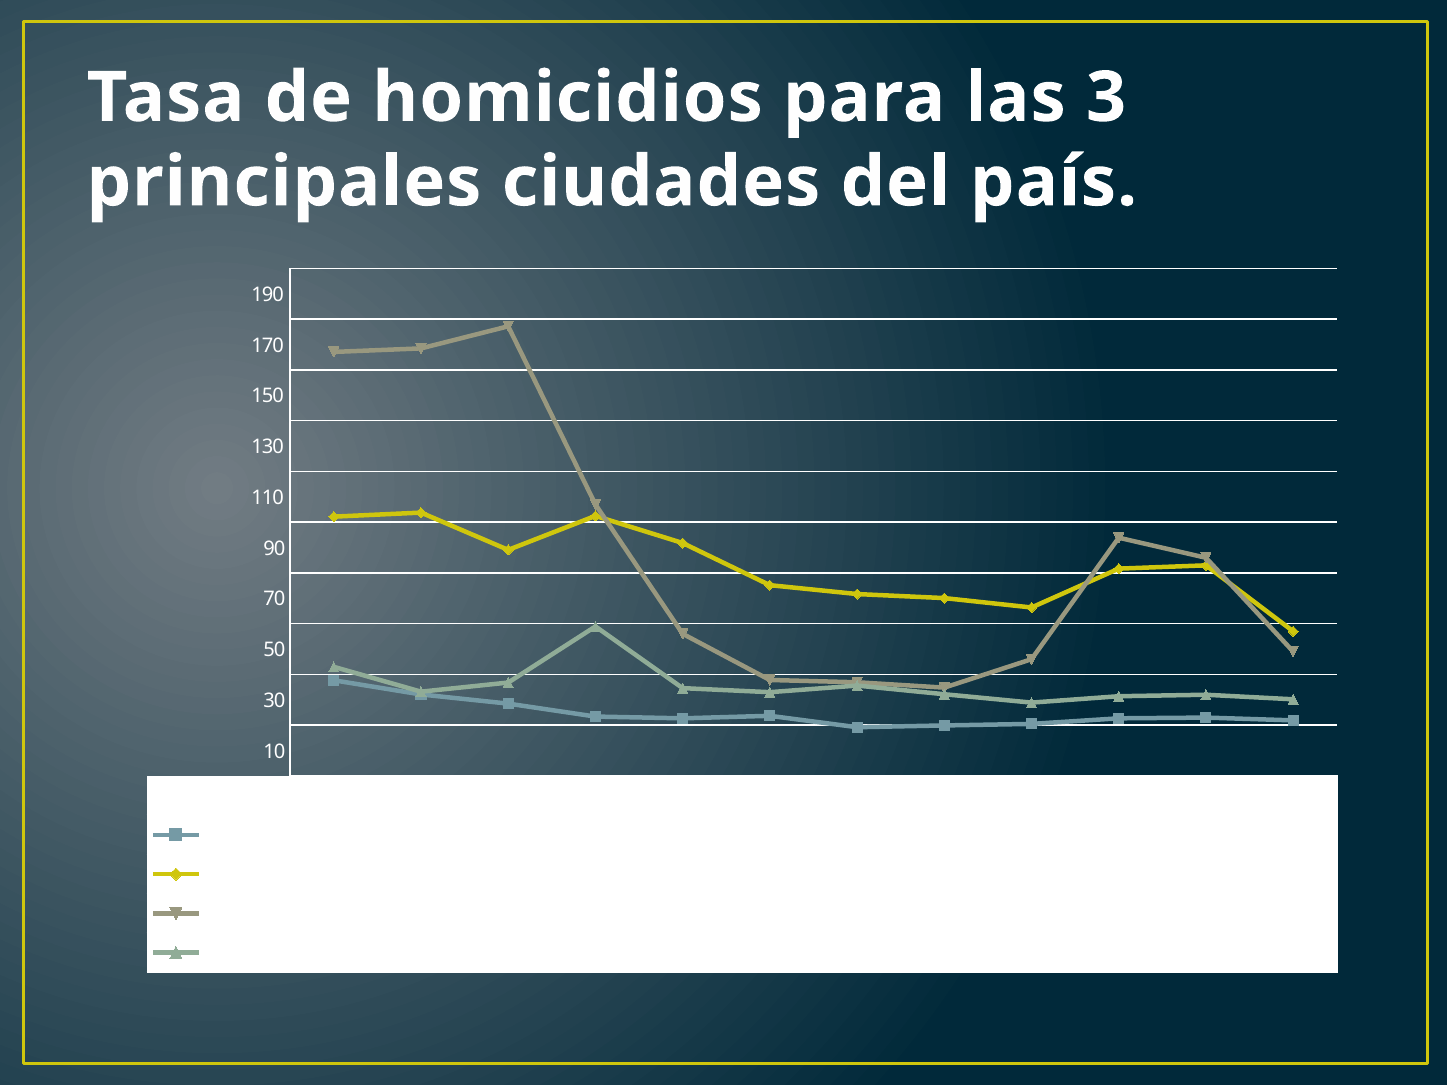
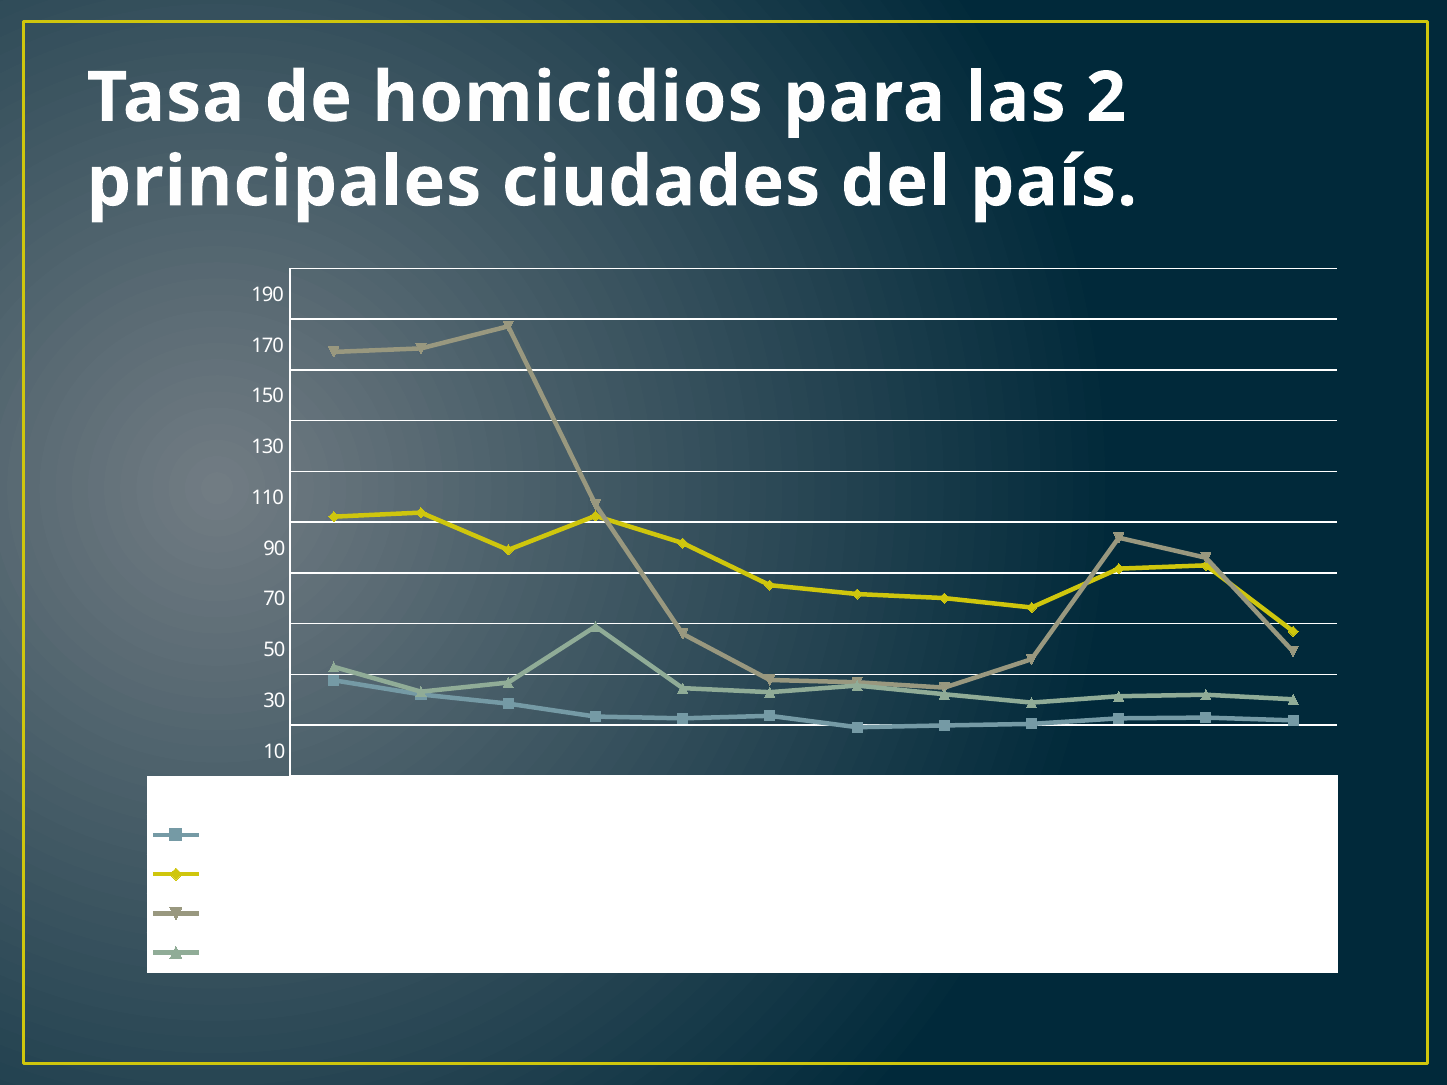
3: 3 -> 2
